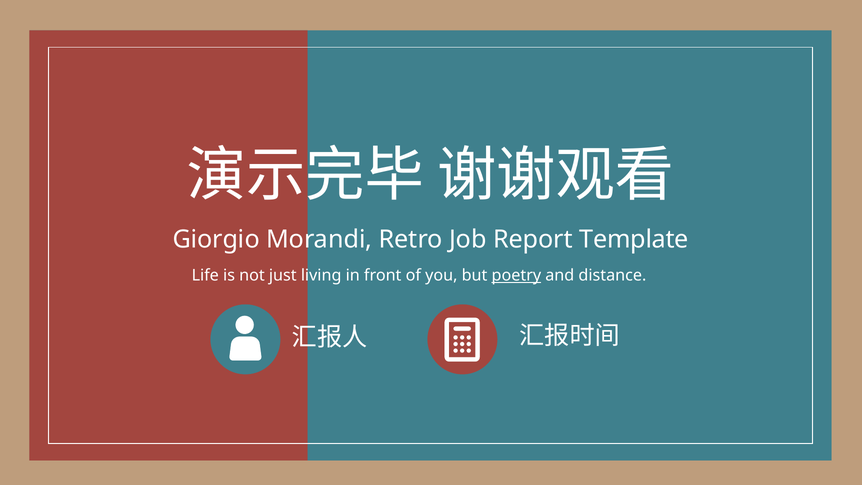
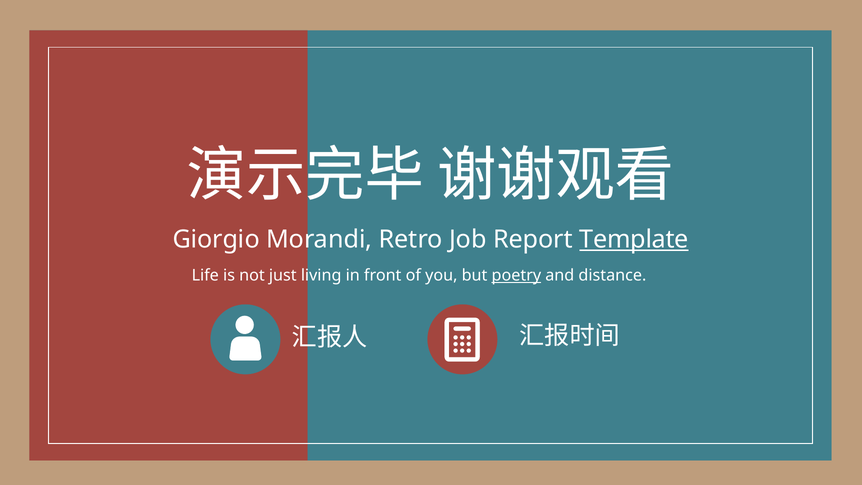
Template underline: none -> present
